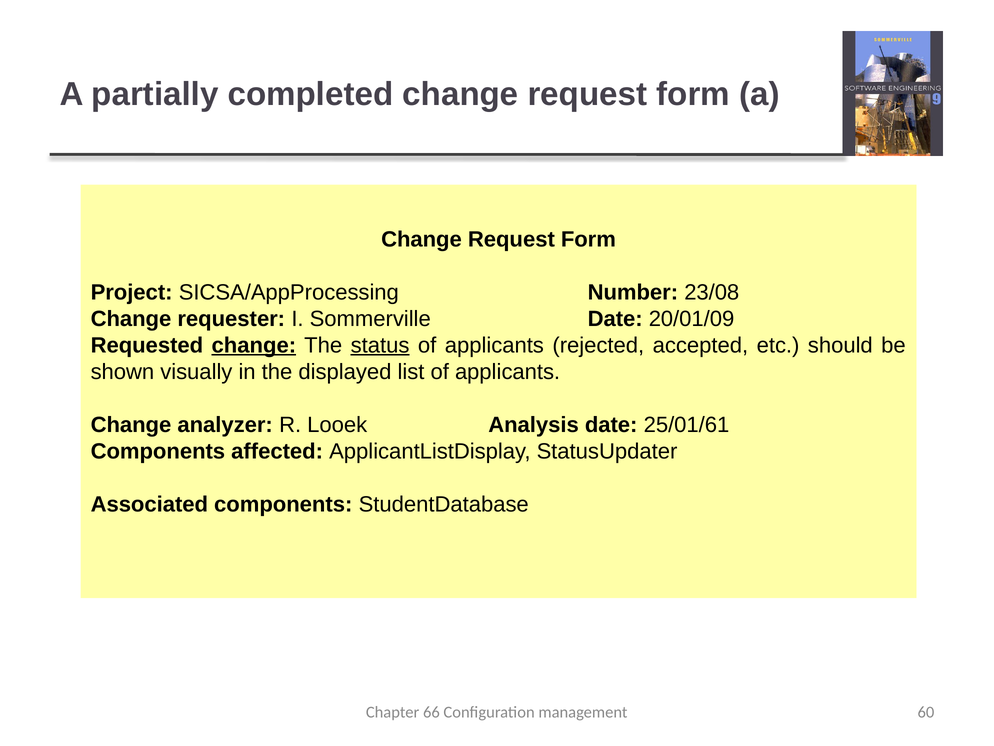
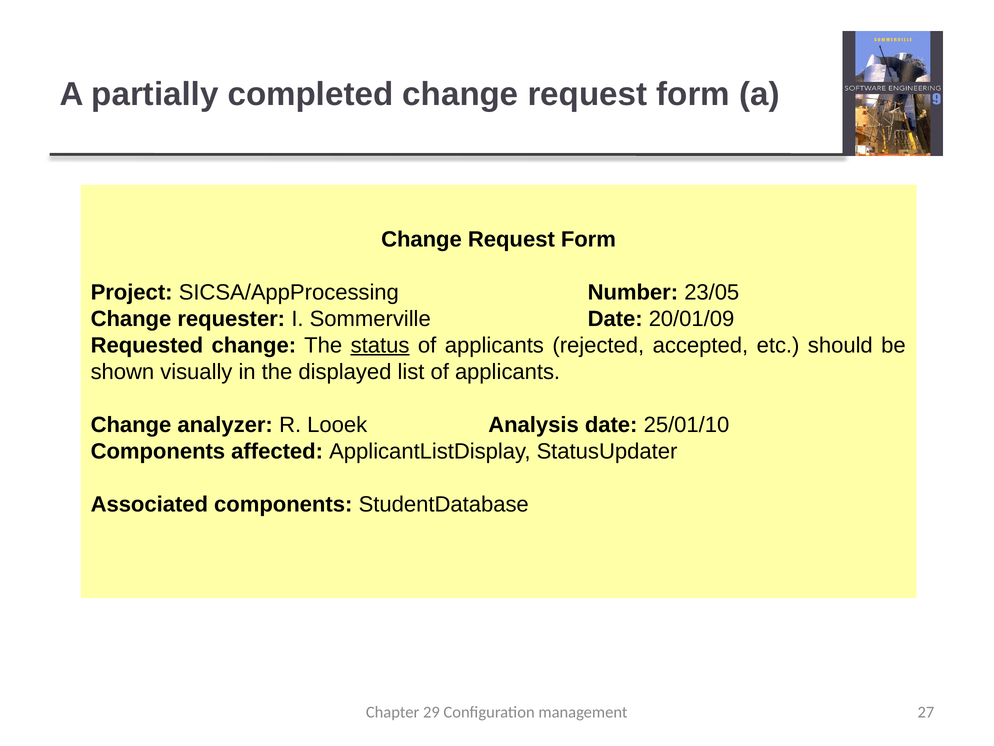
23/08: 23/08 -> 23/05
change at (254, 345) underline: present -> none
25/01/61: 25/01/61 -> 25/01/10
66: 66 -> 29
60: 60 -> 27
